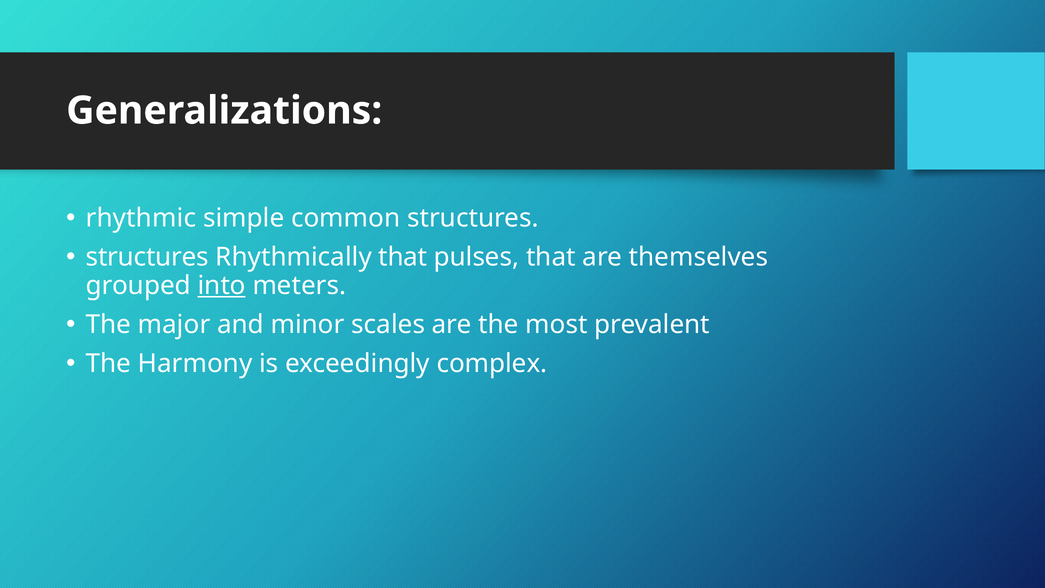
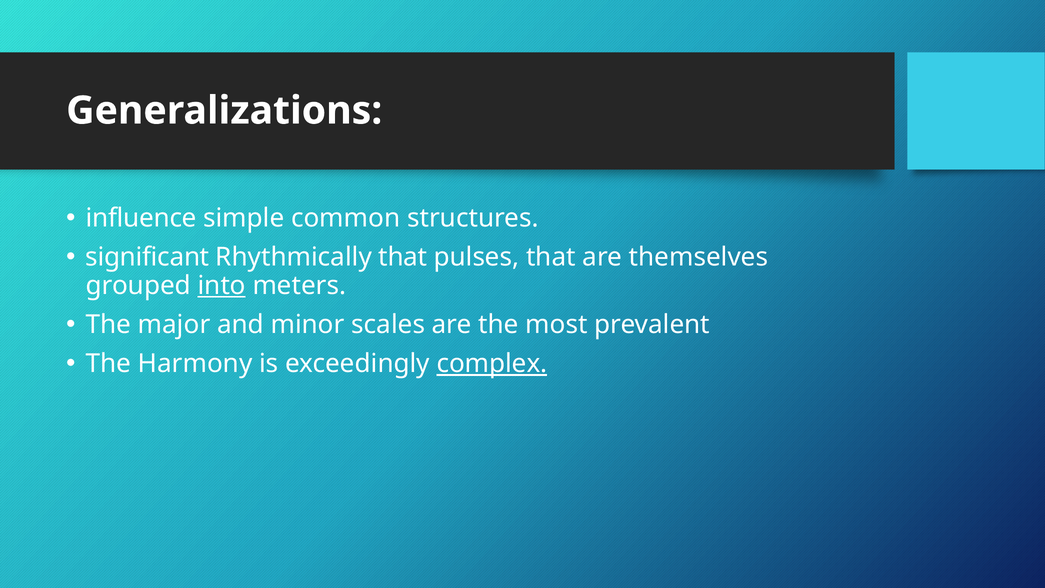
rhythmic: rhythmic -> influence
structures at (147, 257): structures -> significant
complex underline: none -> present
